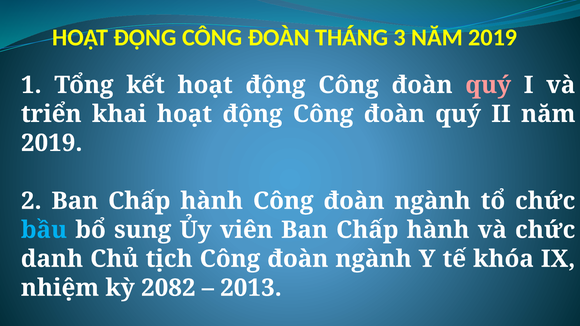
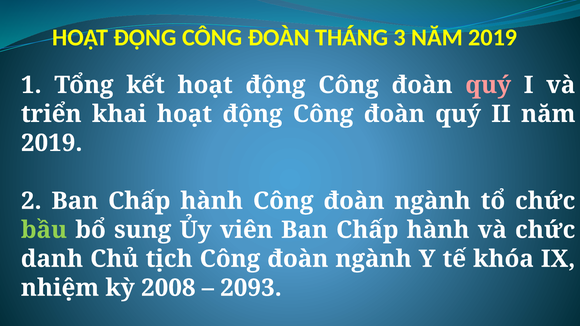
bầu colour: light blue -> light green
2082: 2082 -> 2008
2013: 2013 -> 2093
